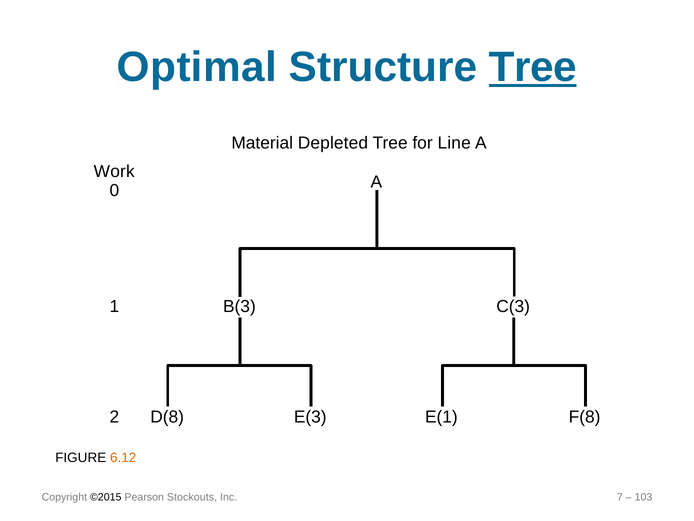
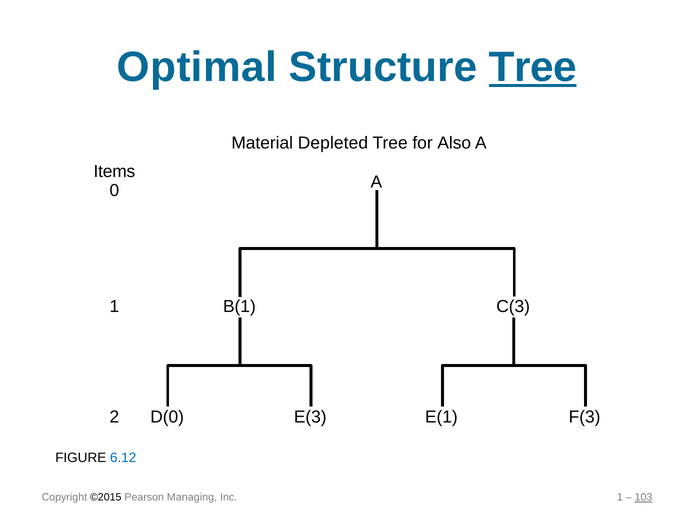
Line: Line -> Also
Work: Work -> Items
B(3: B(3 -> B(1
D(8: D(8 -> D(0
F(8: F(8 -> F(3
6.12 colour: orange -> blue
Stockouts: Stockouts -> Managing
Inc 7: 7 -> 1
103 underline: none -> present
